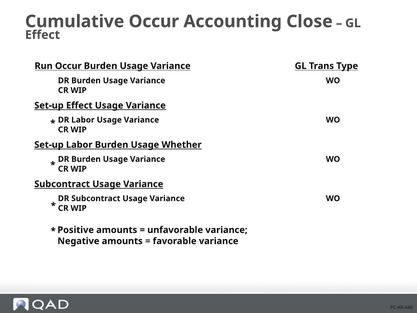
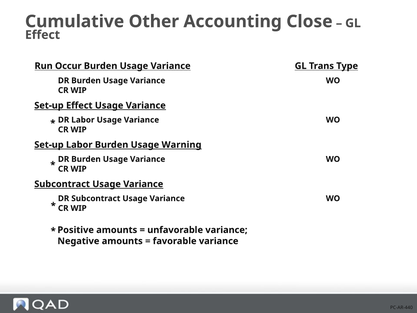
Cumulative Occur: Occur -> Other
Whether: Whether -> Warning
